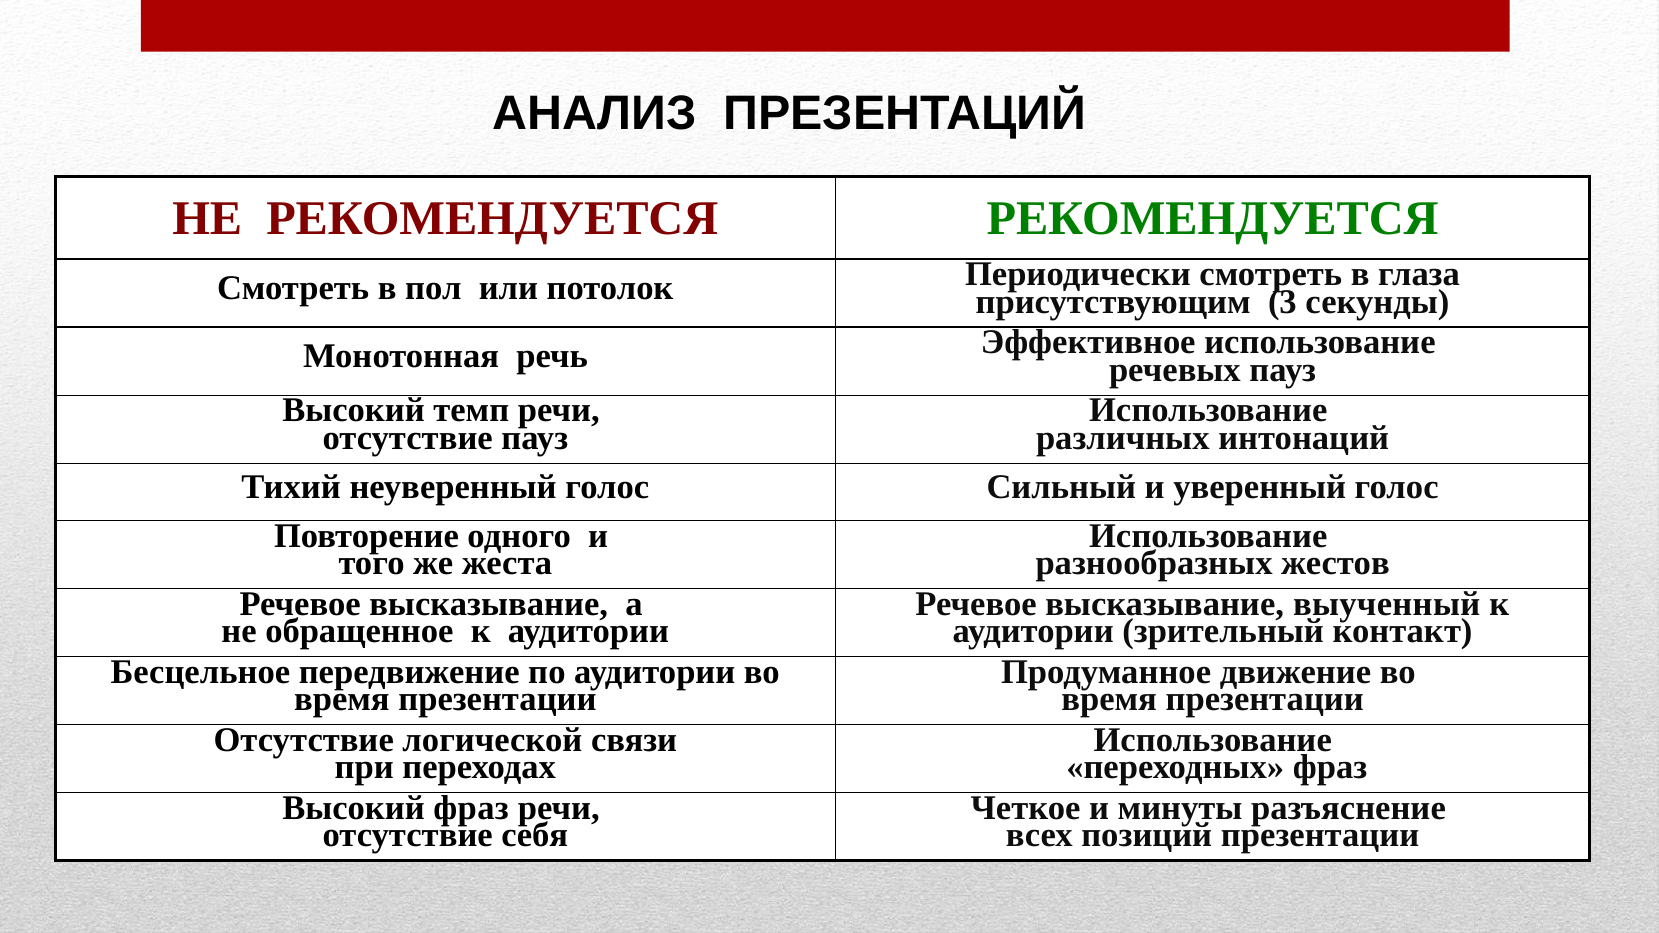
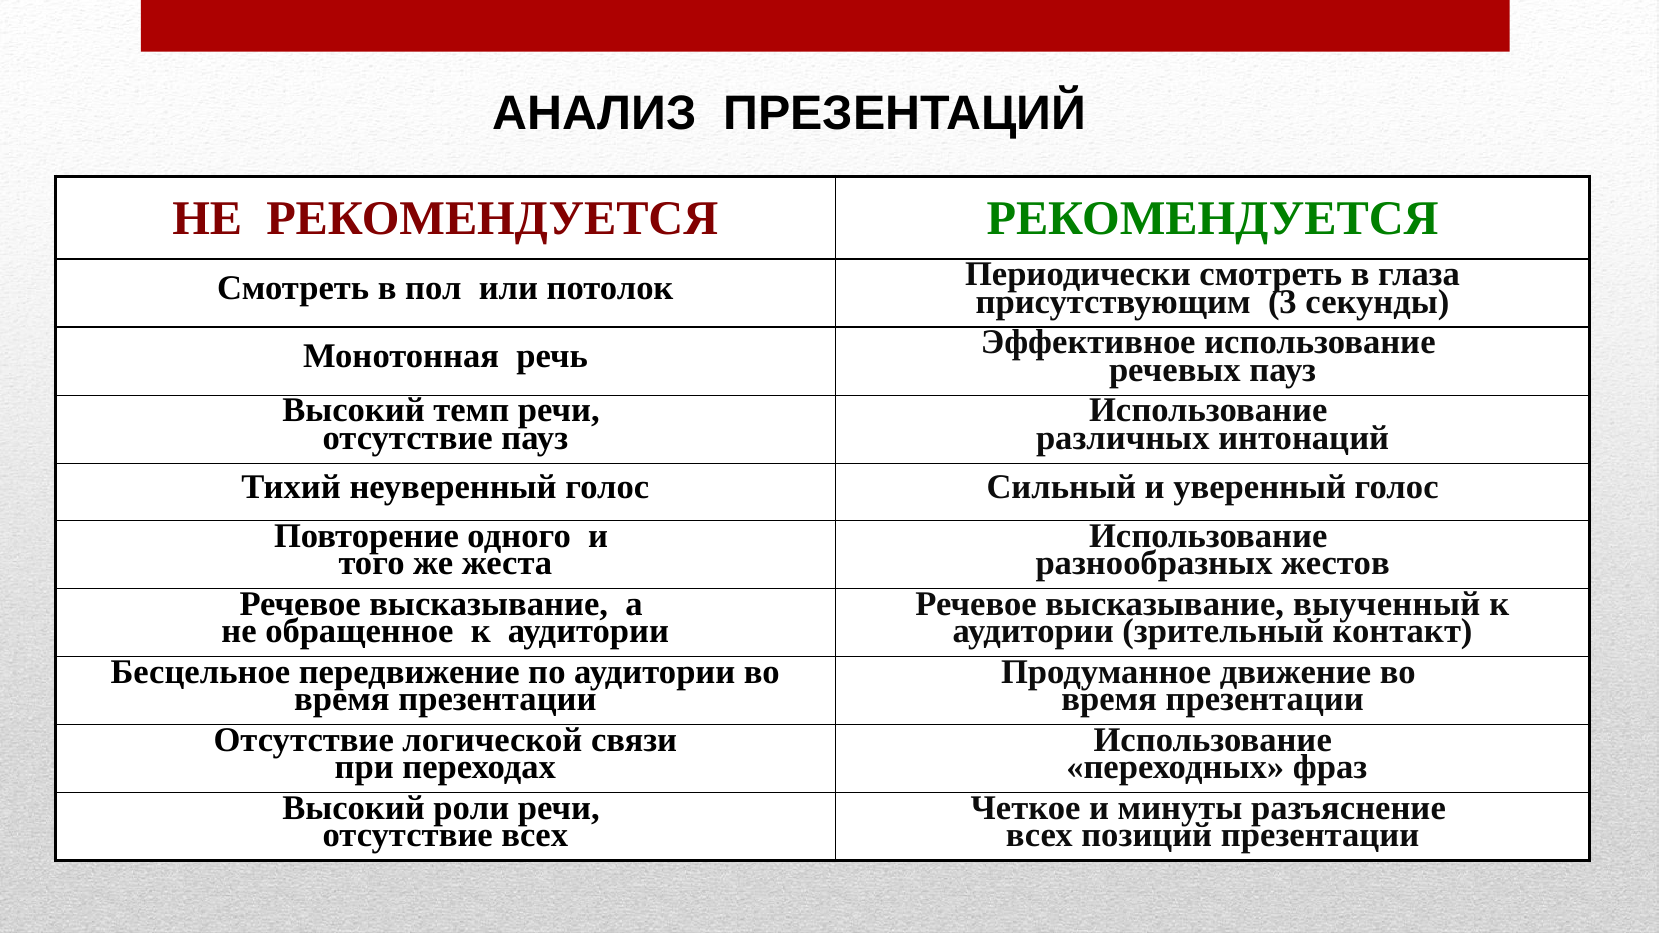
Высокий фраз: фраз -> роли
отсутствие себя: себя -> всех
